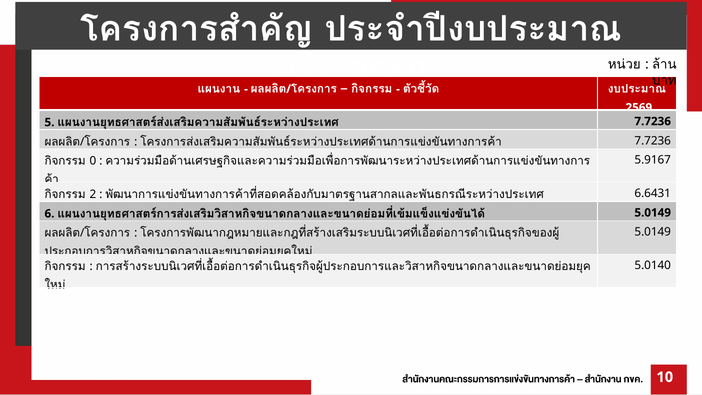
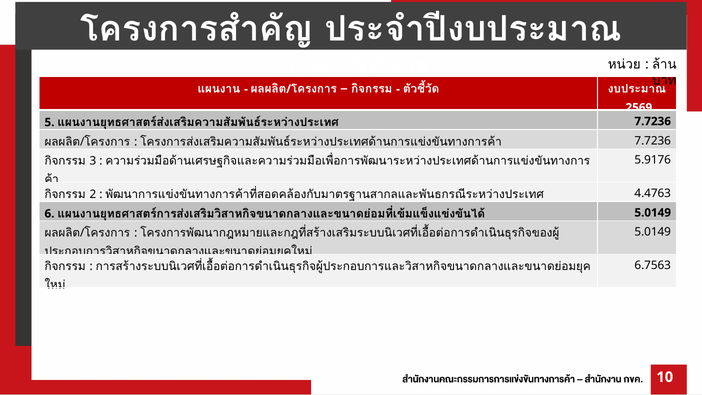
5.9167: 5.9167 -> 5.9176
0: 0 -> 3
6.6431: 6.6431 -> 4.4763
5.0140: 5.0140 -> 6.7563
